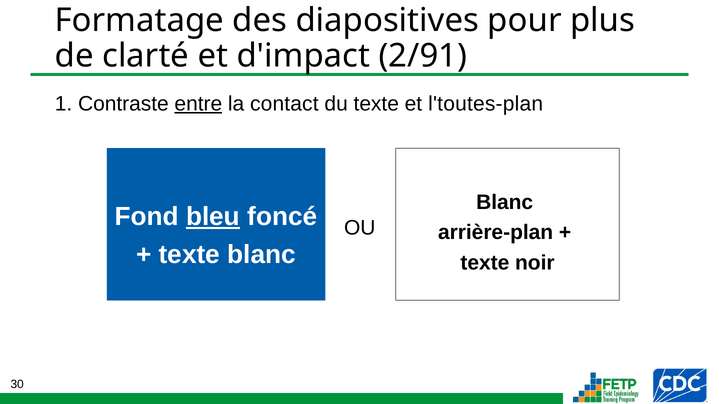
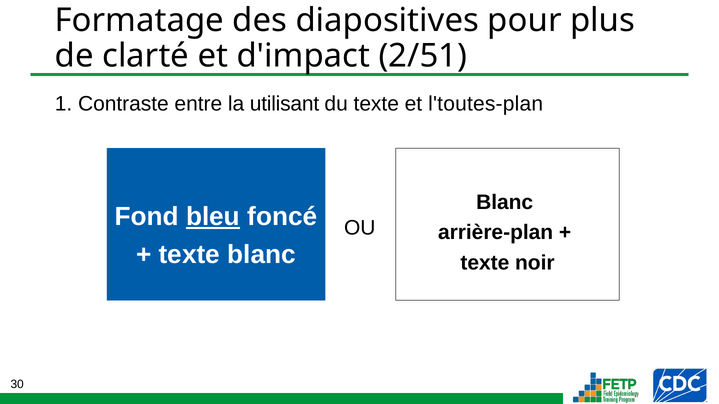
2/91: 2/91 -> 2/51
entre underline: present -> none
contact: contact -> utilisant
